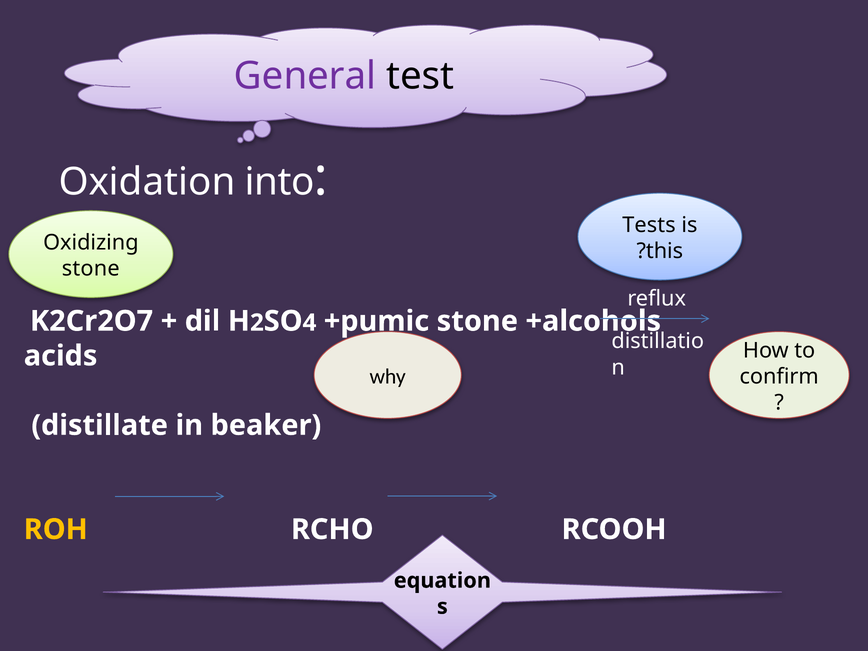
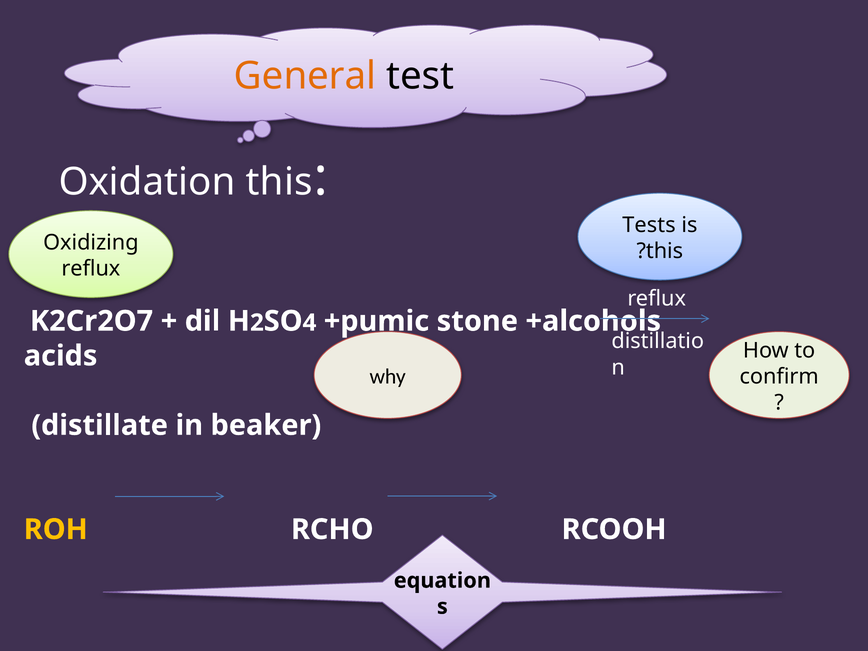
General colour: purple -> orange
Oxidation into: into -> this
stone at (91, 269): stone -> reflux
